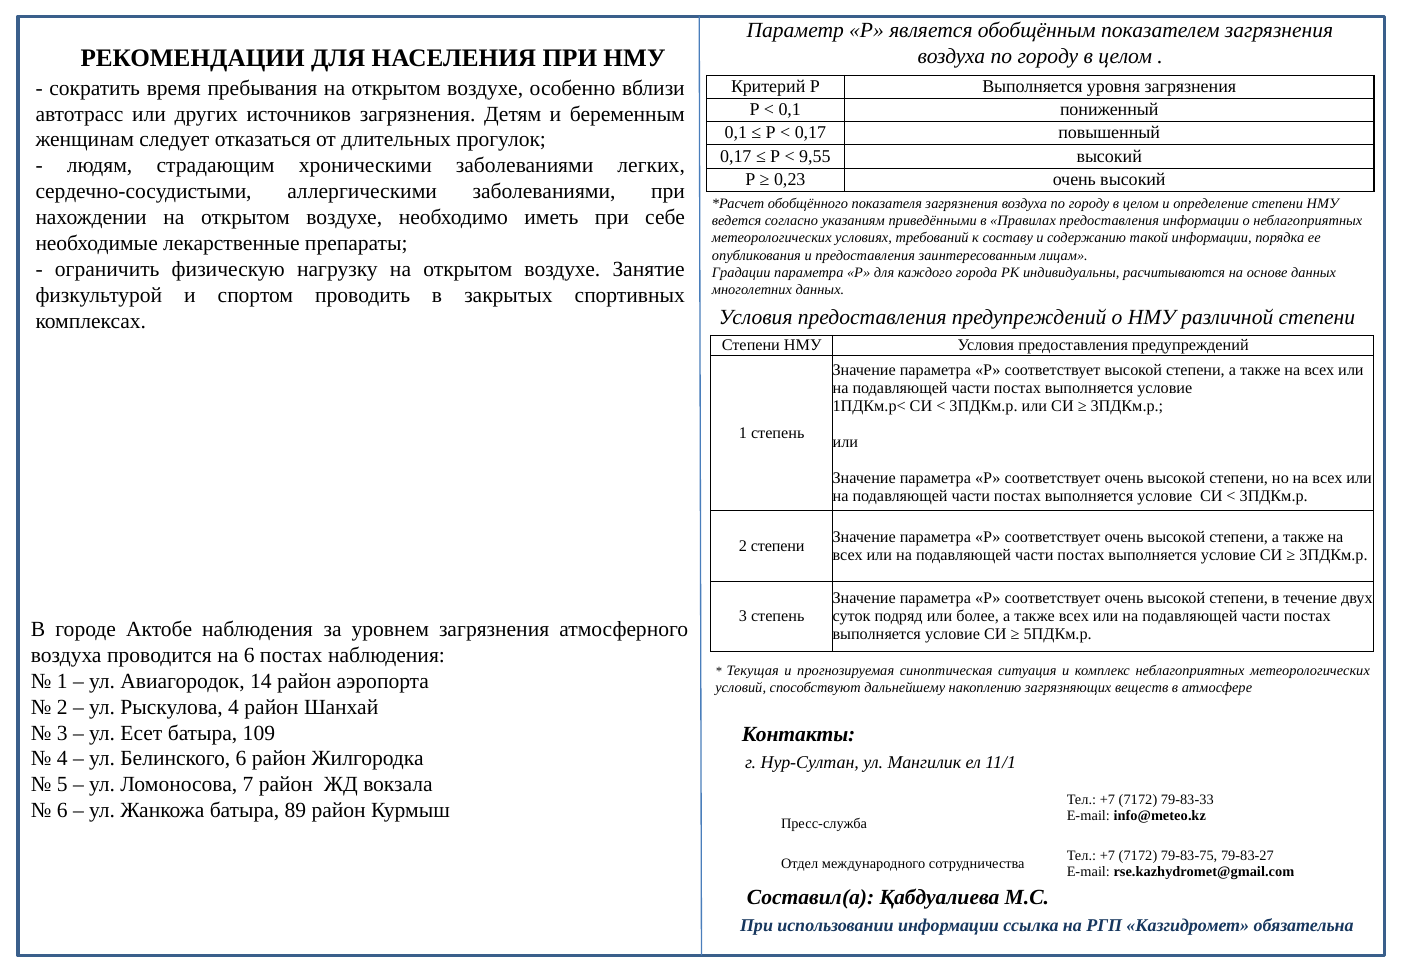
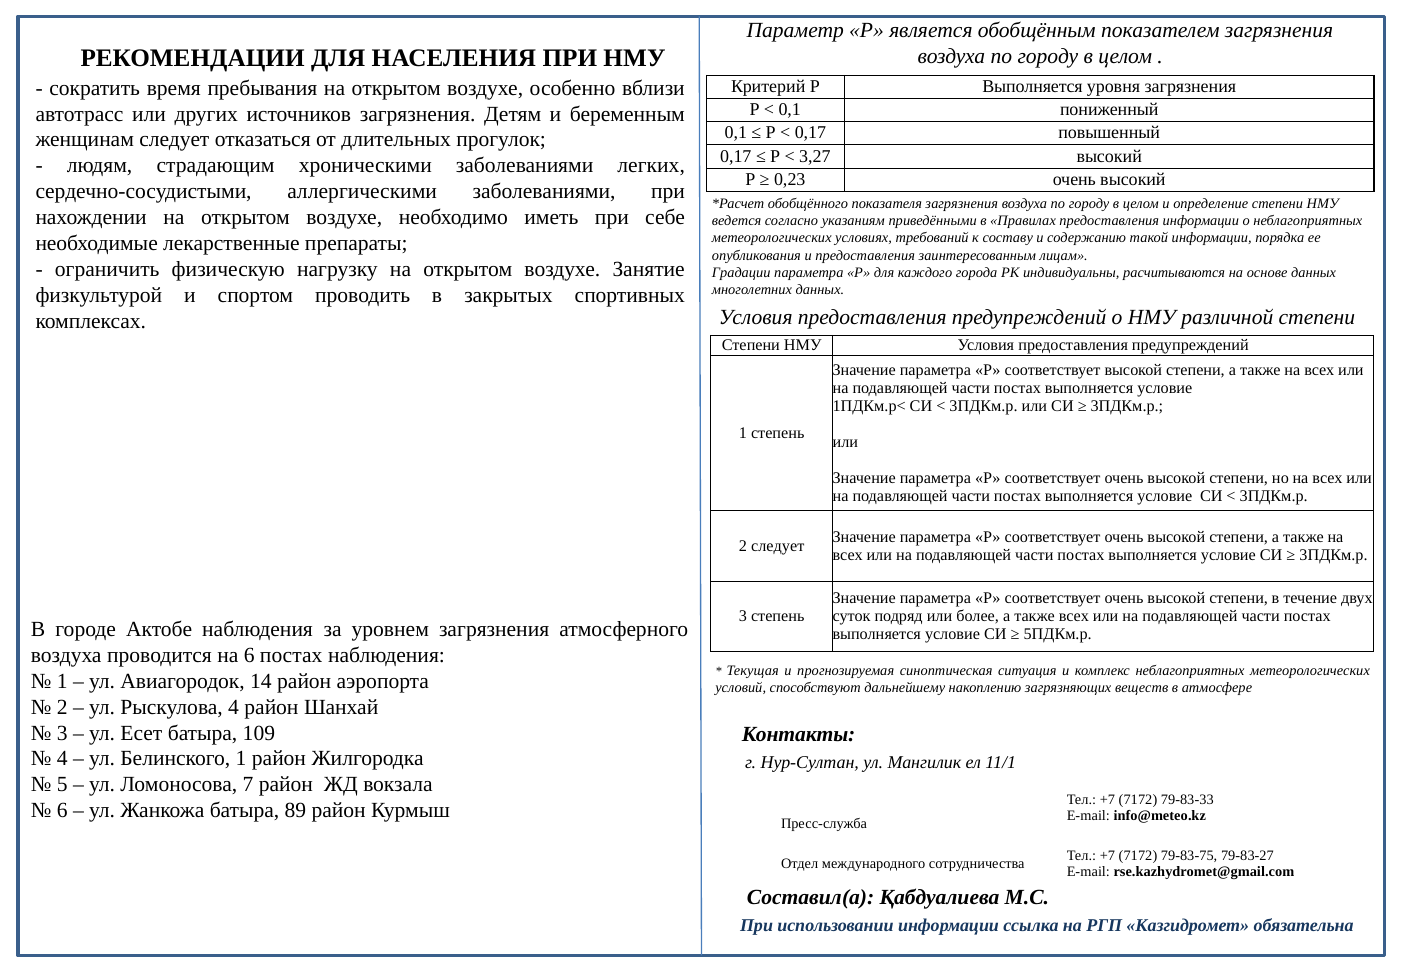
9,55: 9,55 -> 3,27
2 степени: степени -> следует
Белинского 6: 6 -> 1
